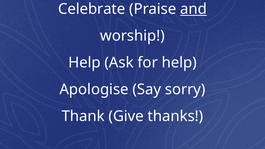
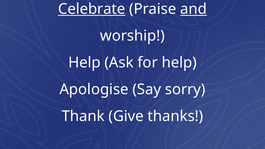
Celebrate underline: none -> present
